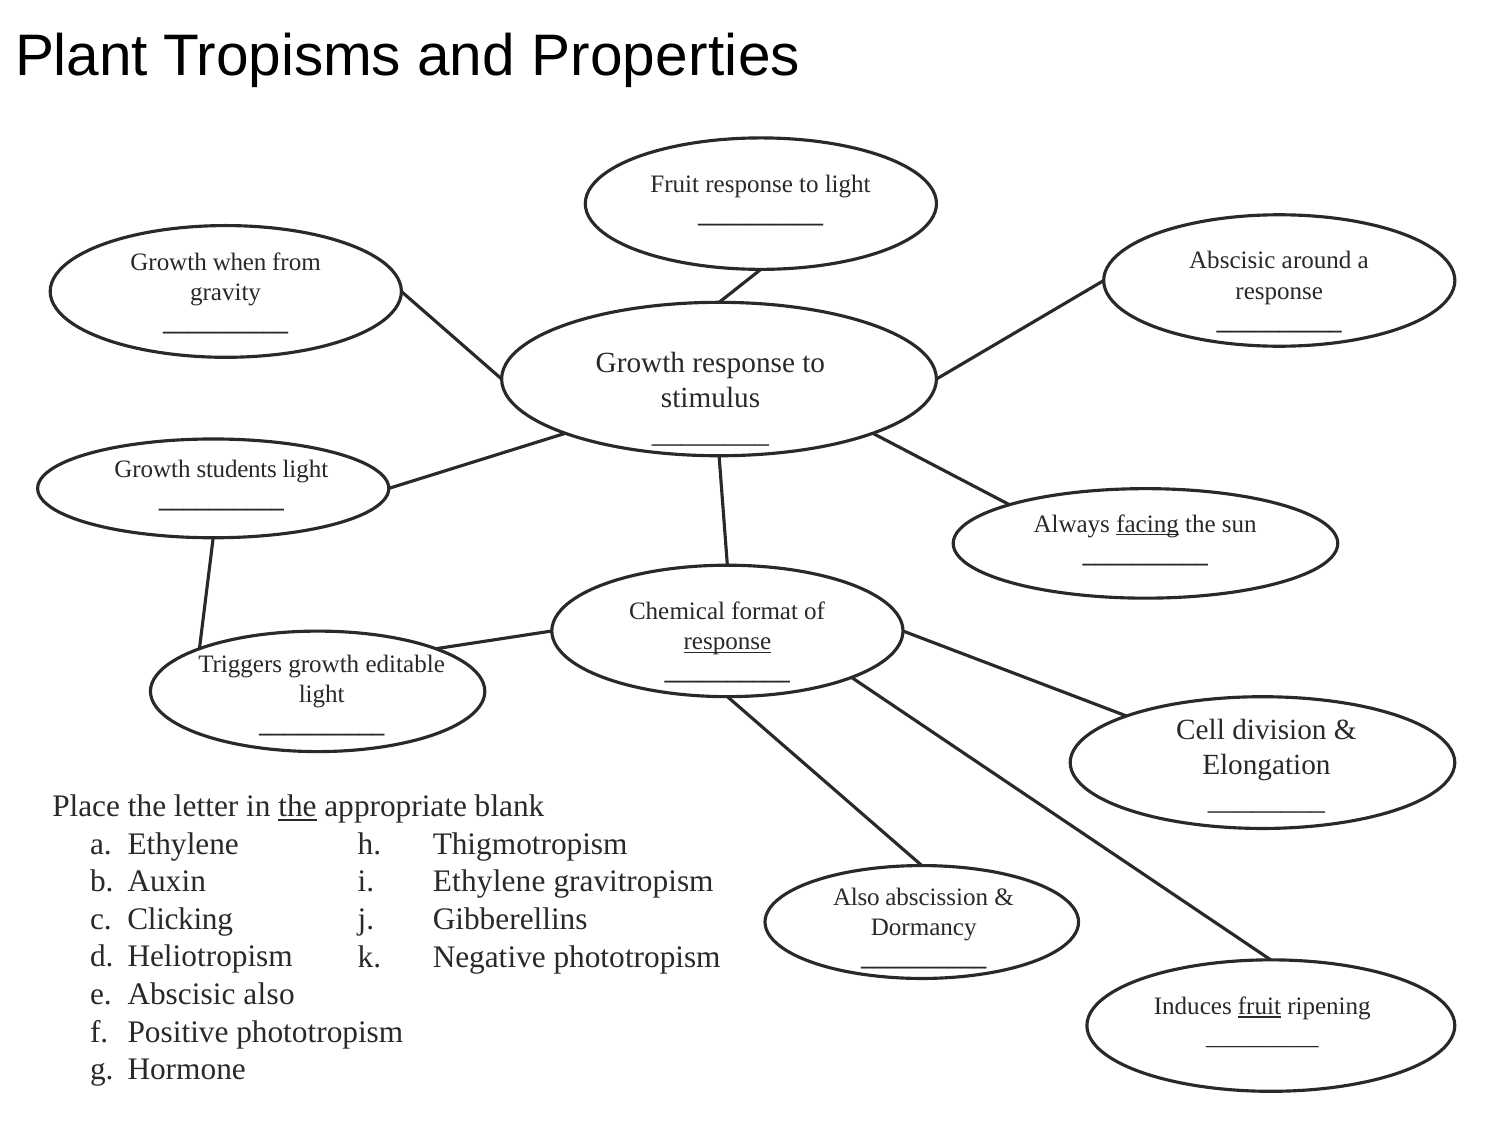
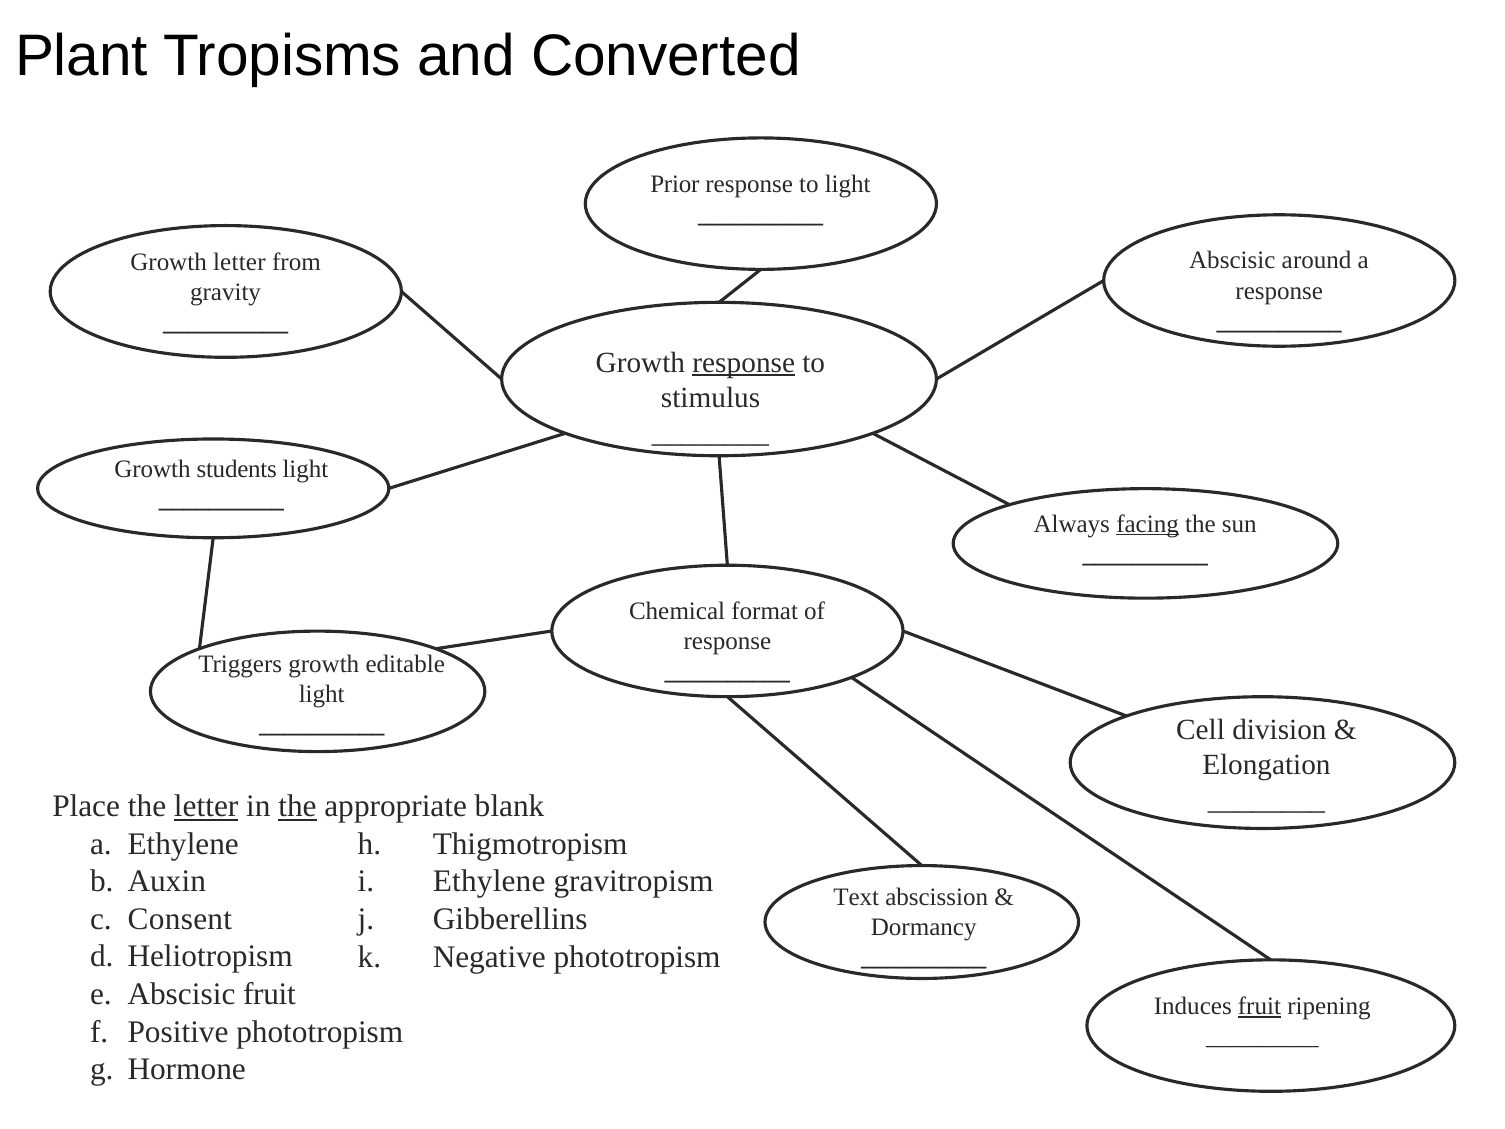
Properties: Properties -> Converted
Fruit at (675, 184): Fruit -> Prior
Growth when: when -> letter
response at (744, 362) underline: none -> present
response at (727, 641) underline: present -> none
letter at (206, 806) underline: none -> present
Also at (856, 897): Also -> Text
Clicking: Clicking -> Consent
Abscisic also: also -> fruit
